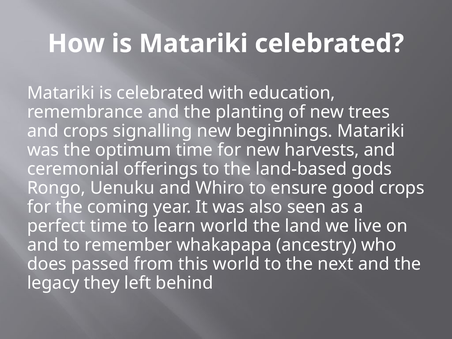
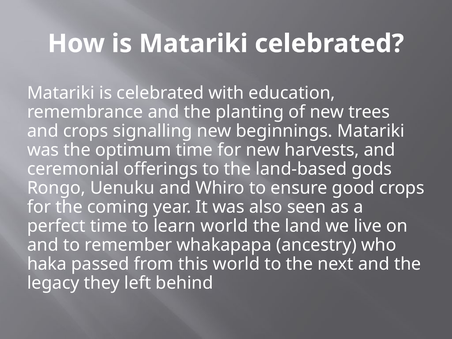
does: does -> haka
